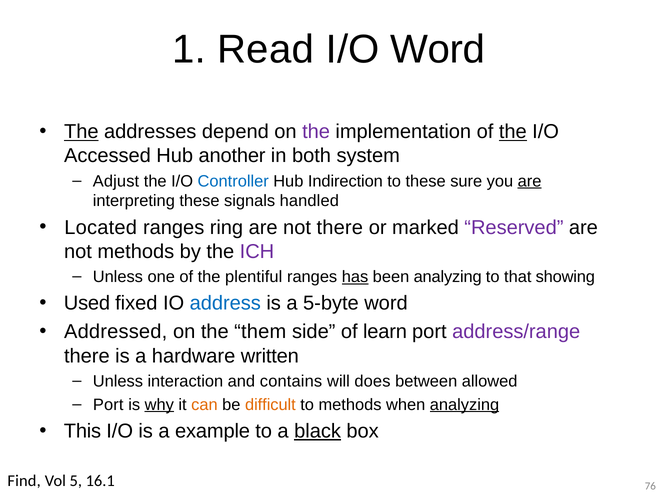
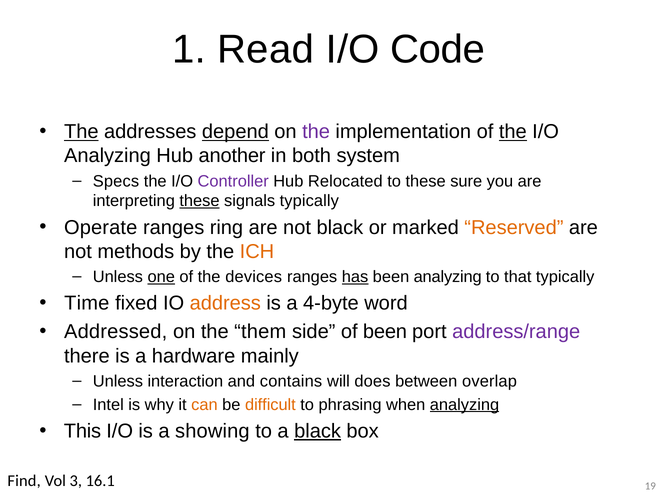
I/O Word: Word -> Code
depend underline: none -> present
Accessed at (107, 156): Accessed -> Analyzing
Adjust: Adjust -> Specs
Controller colour: blue -> purple
Indirection: Indirection -> Relocated
are at (530, 181) underline: present -> none
these at (199, 201) underline: none -> present
signals handled: handled -> typically
Located: Located -> Operate
not there: there -> black
Reserved colour: purple -> orange
ICH colour: purple -> orange
one underline: none -> present
plentiful: plentiful -> devices
that showing: showing -> typically
Used: Used -> Time
address colour: blue -> orange
5-byte: 5-byte -> 4-byte
of learn: learn -> been
written: written -> mainly
allowed: allowed -> overlap
Port at (108, 404): Port -> Intel
why underline: present -> none
to methods: methods -> phrasing
example: example -> showing
5: 5 -> 3
76: 76 -> 19
